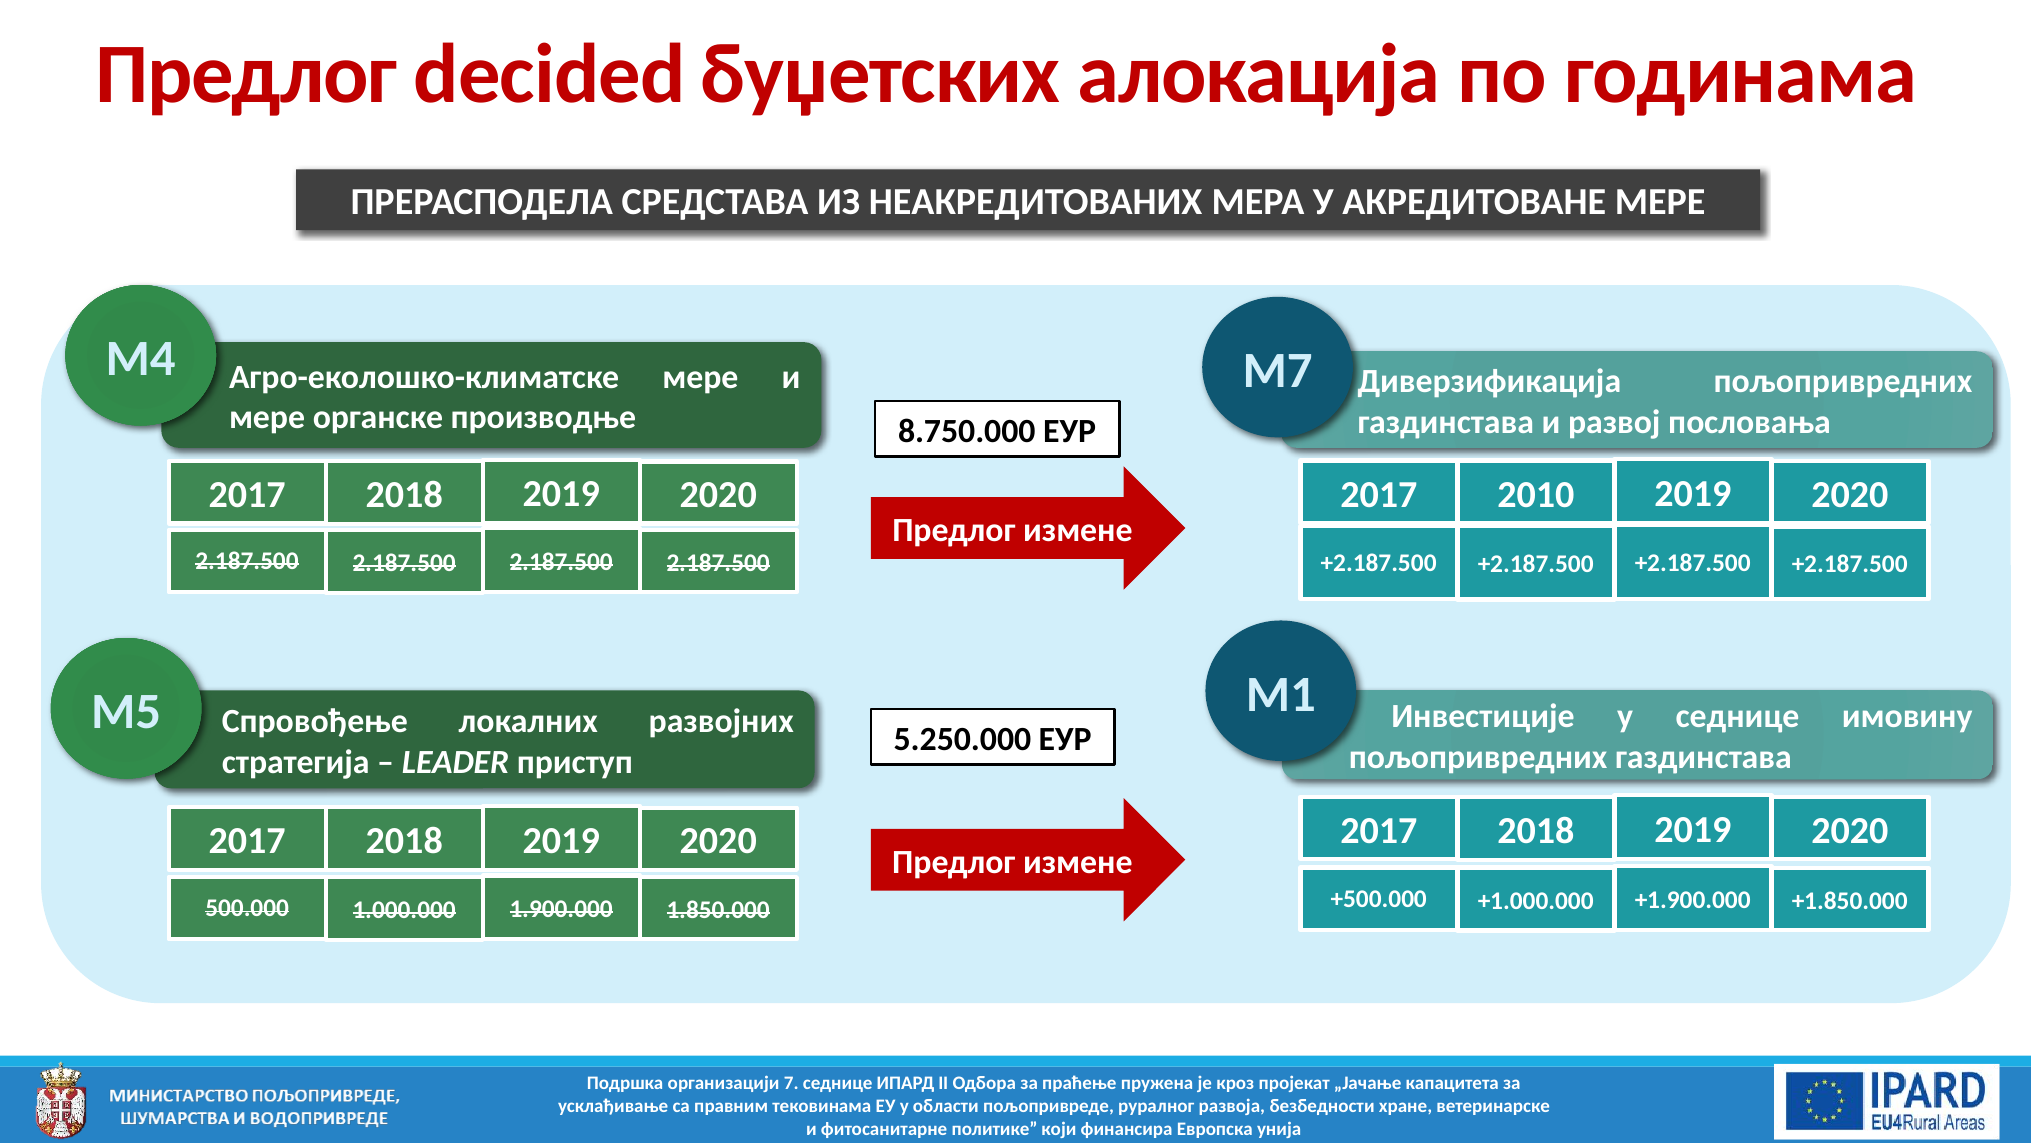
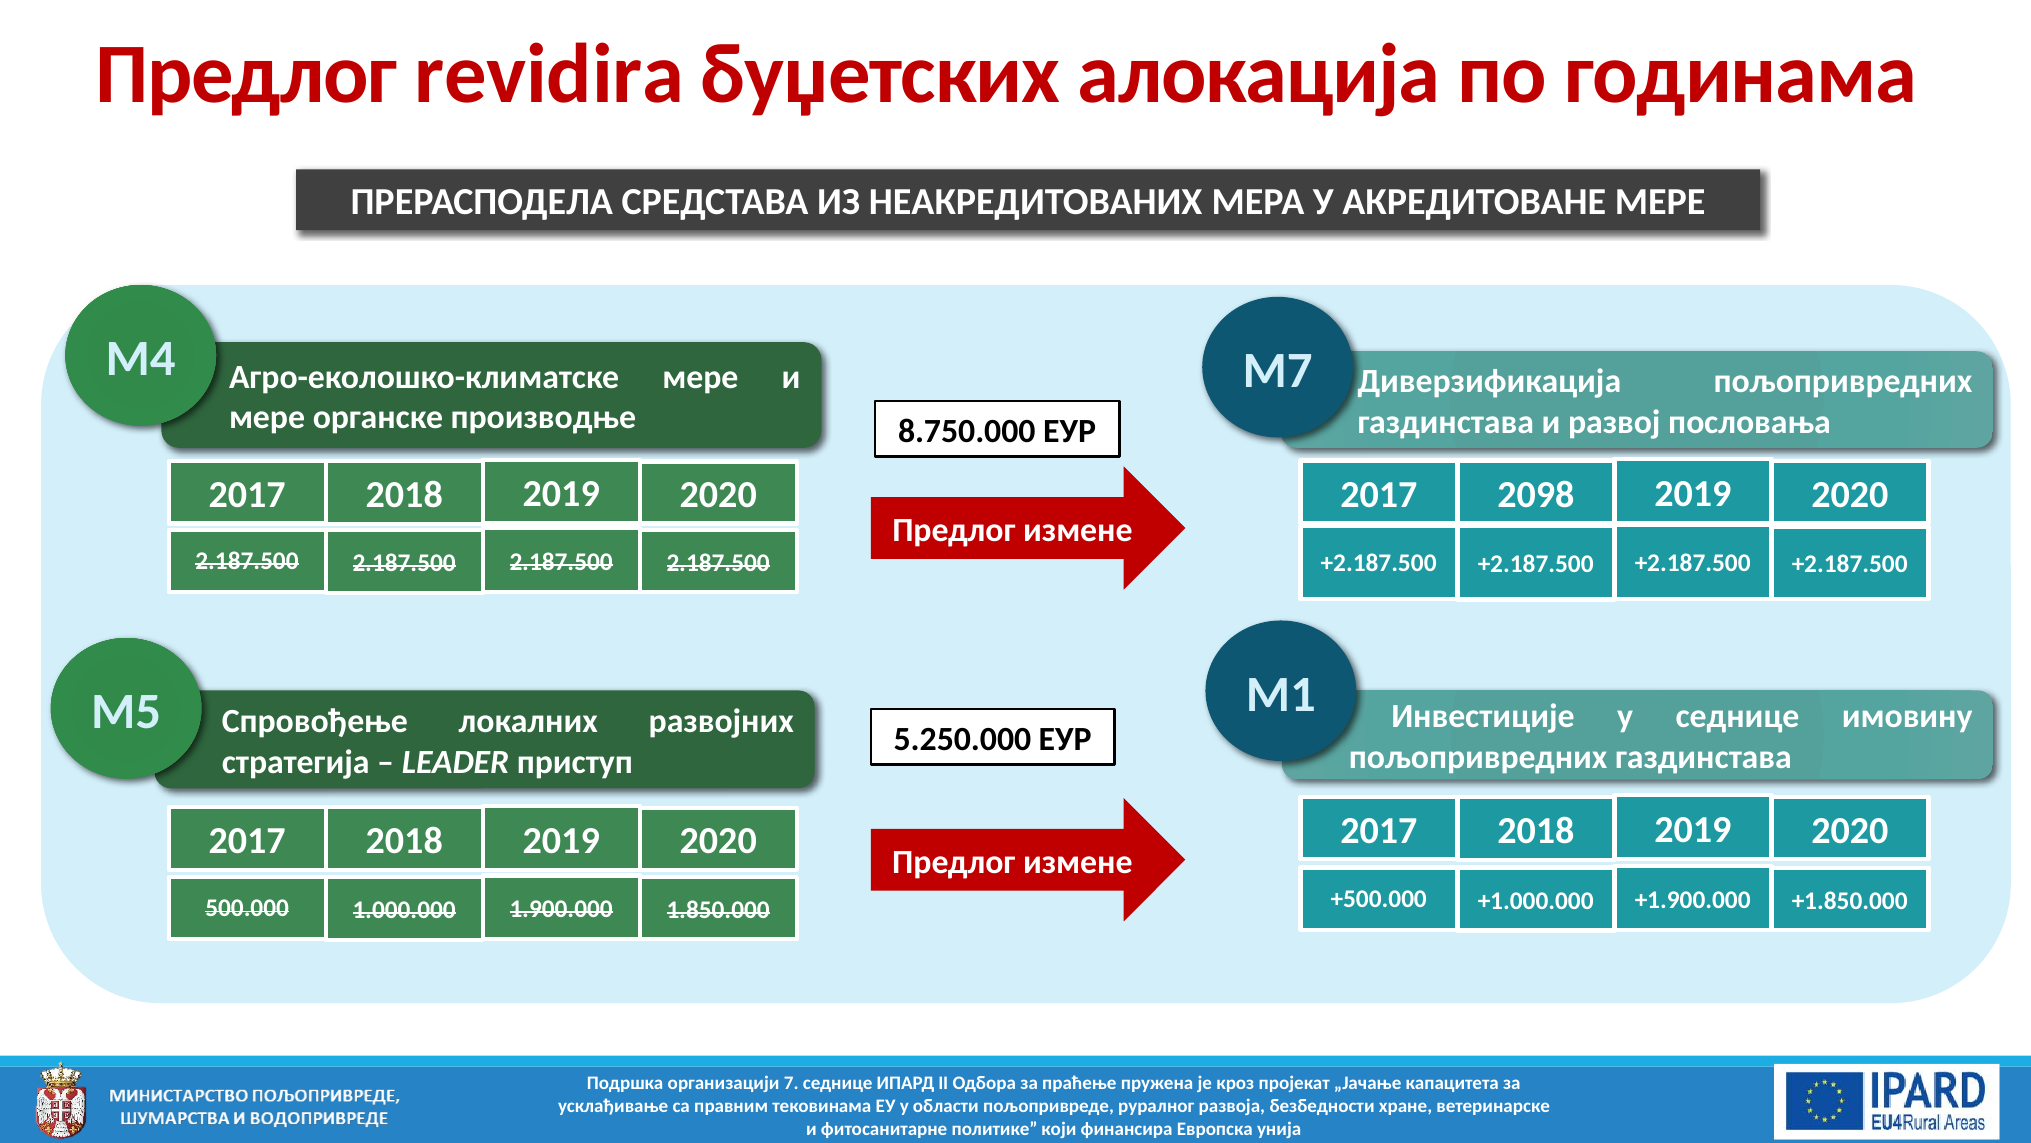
decided: decided -> revidira
2010: 2010 -> 2098
